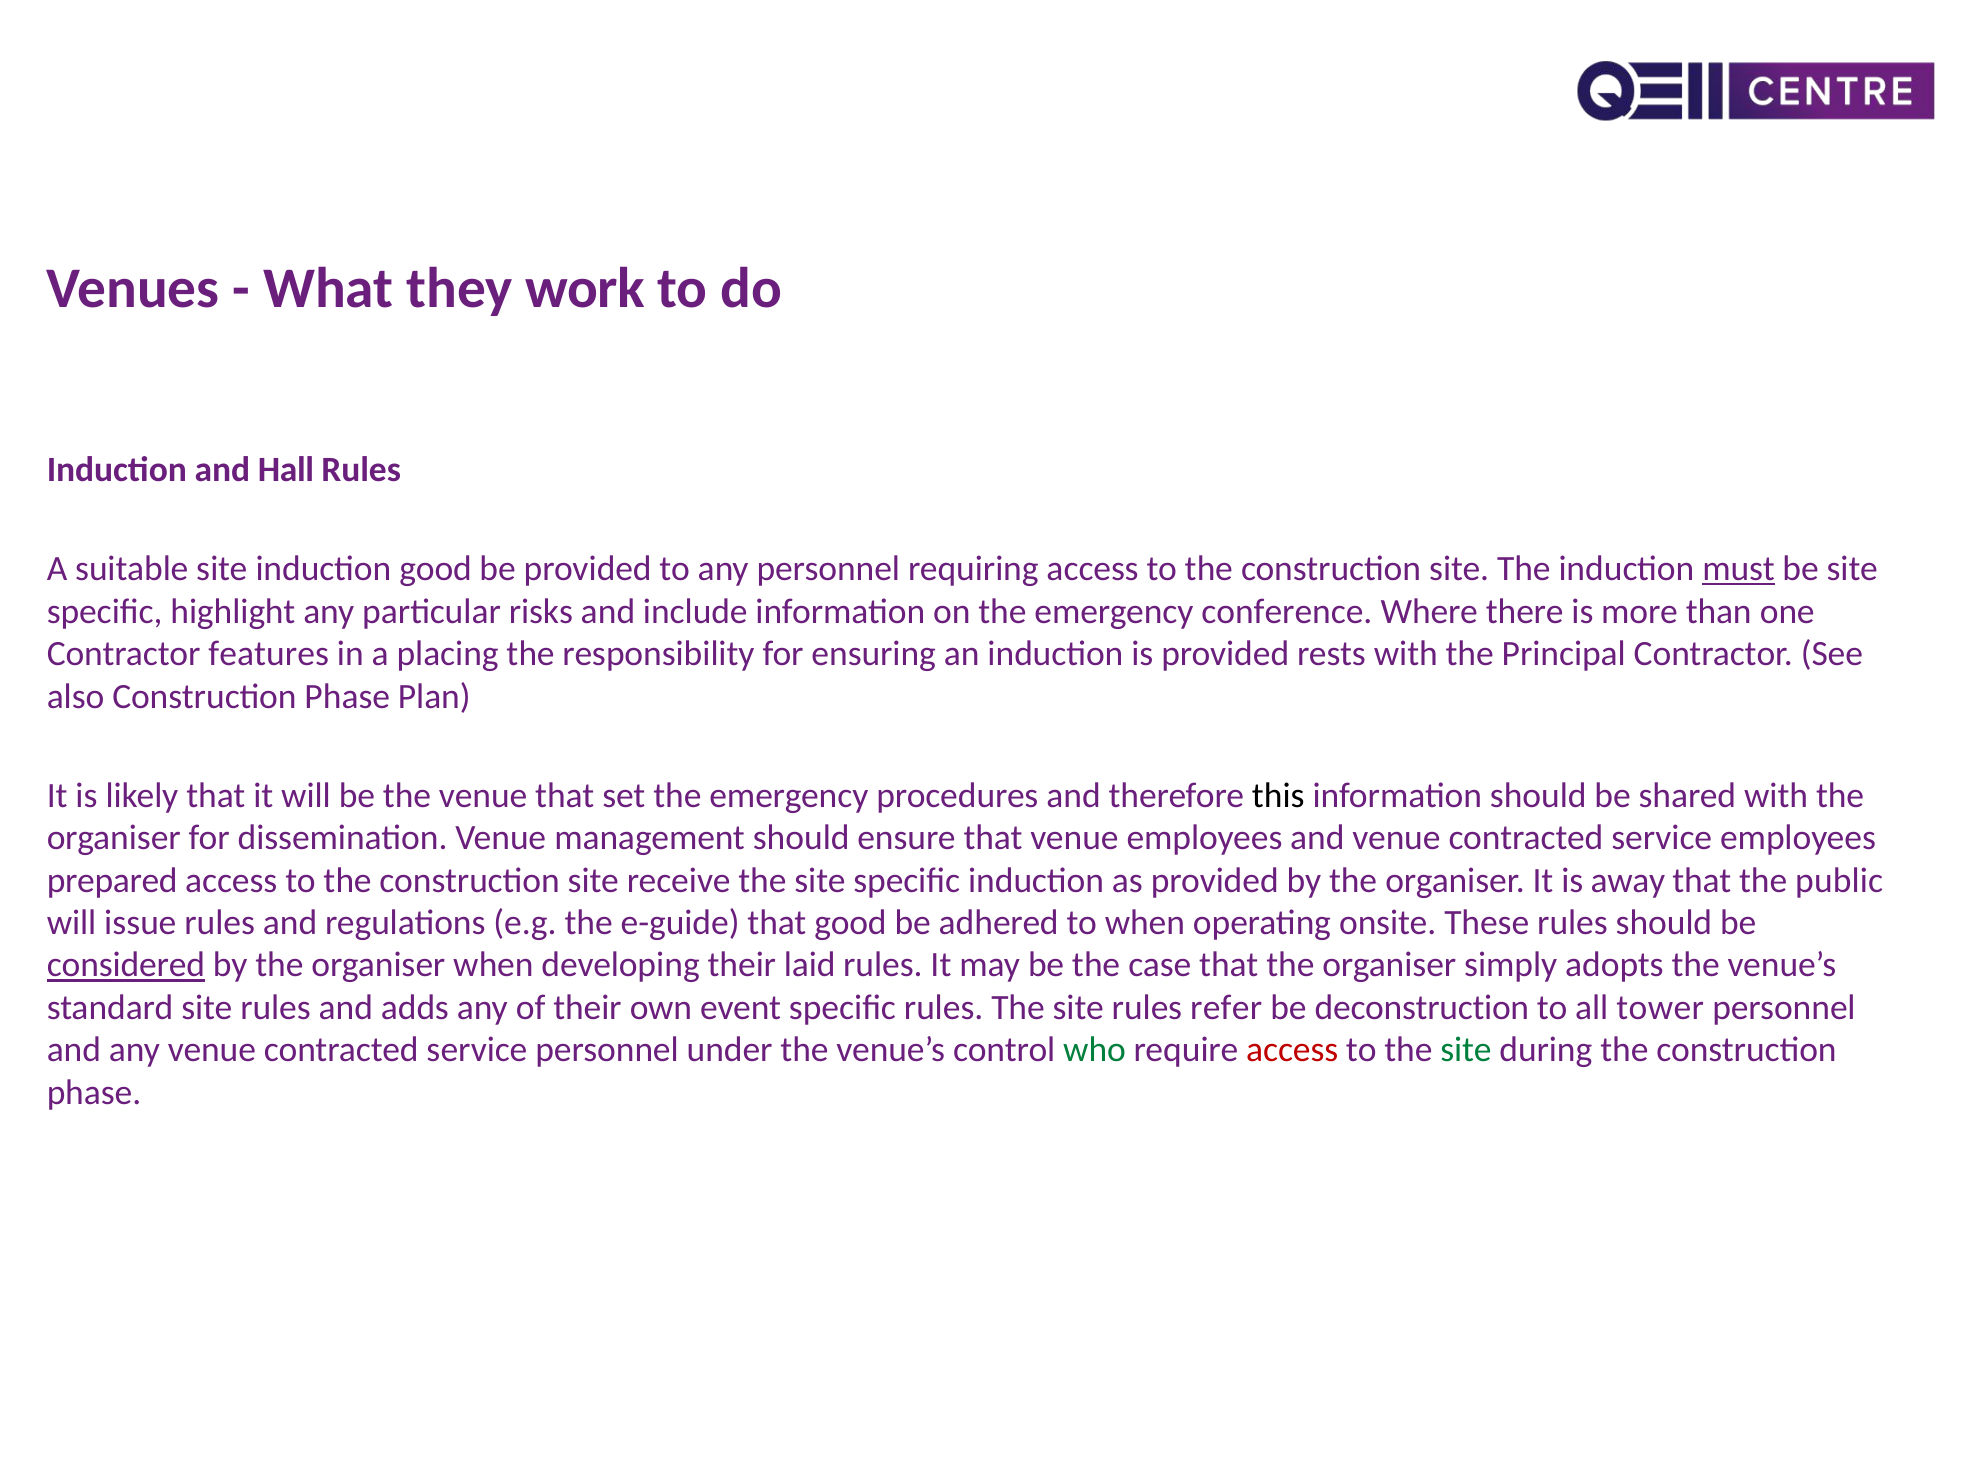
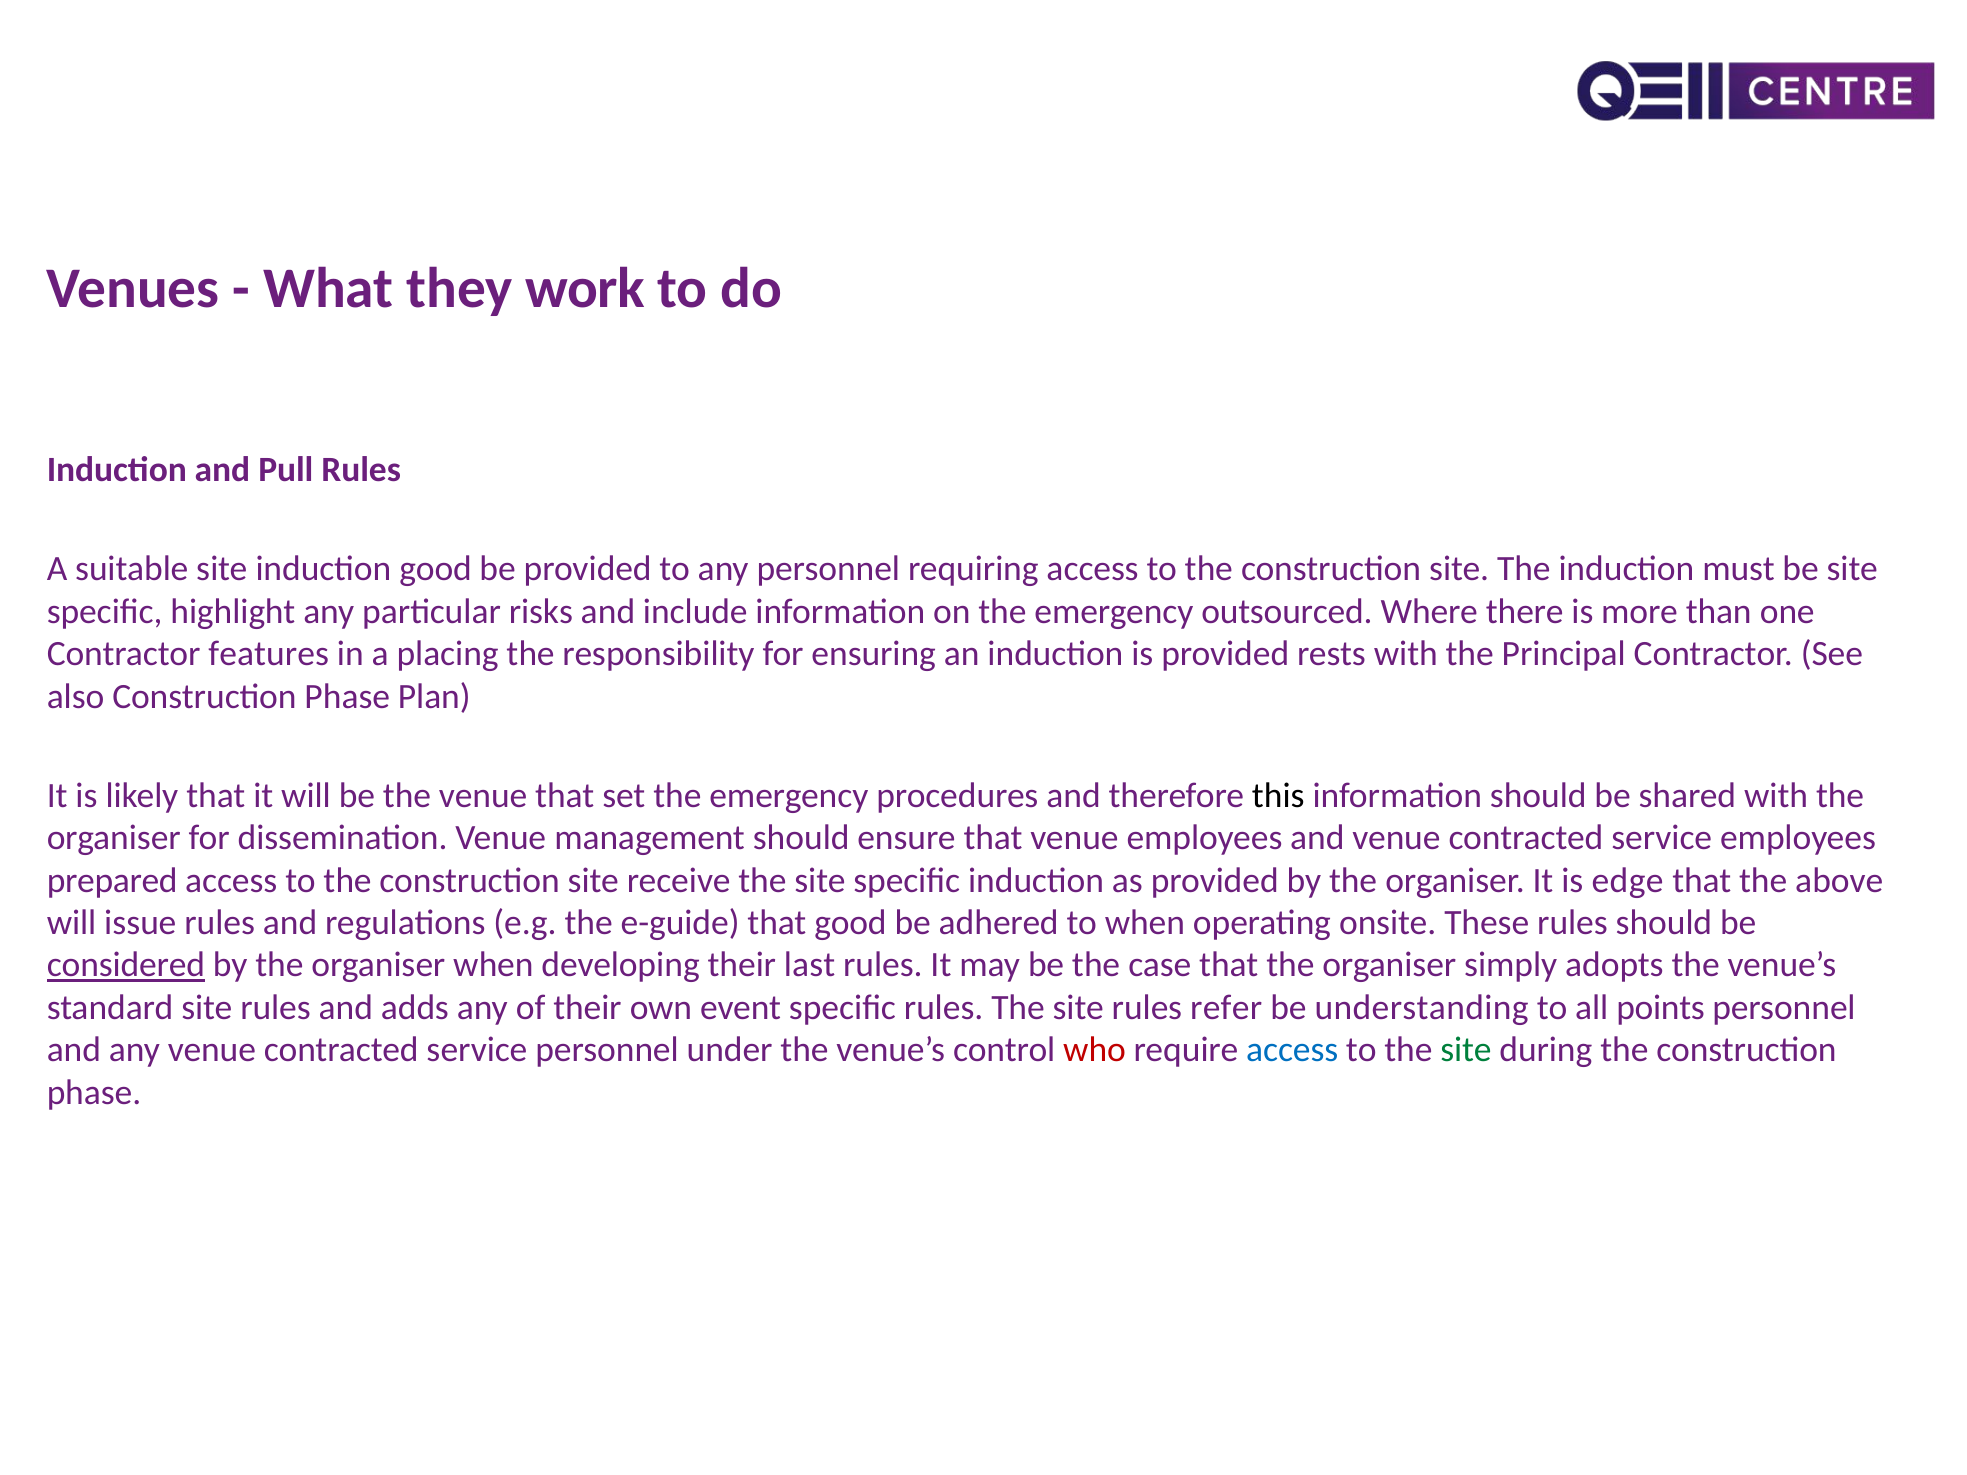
Hall: Hall -> Pull
must underline: present -> none
conference: conference -> outsourced
away: away -> edge
public: public -> above
laid: laid -> last
deconstruction: deconstruction -> understanding
tower: tower -> points
who colour: green -> red
access at (1292, 1050) colour: red -> blue
